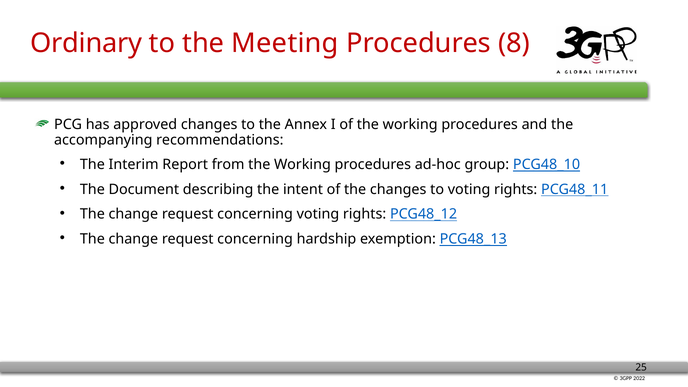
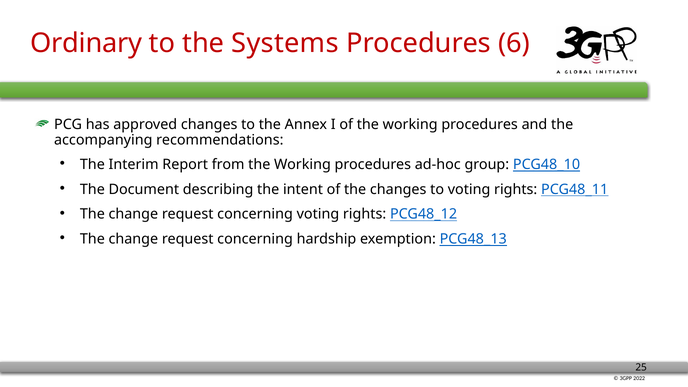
Meeting: Meeting -> Systems
8: 8 -> 6
